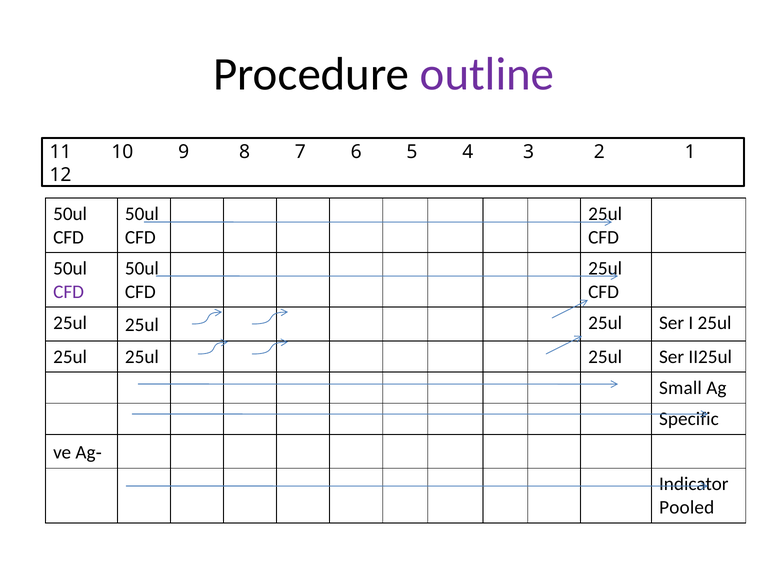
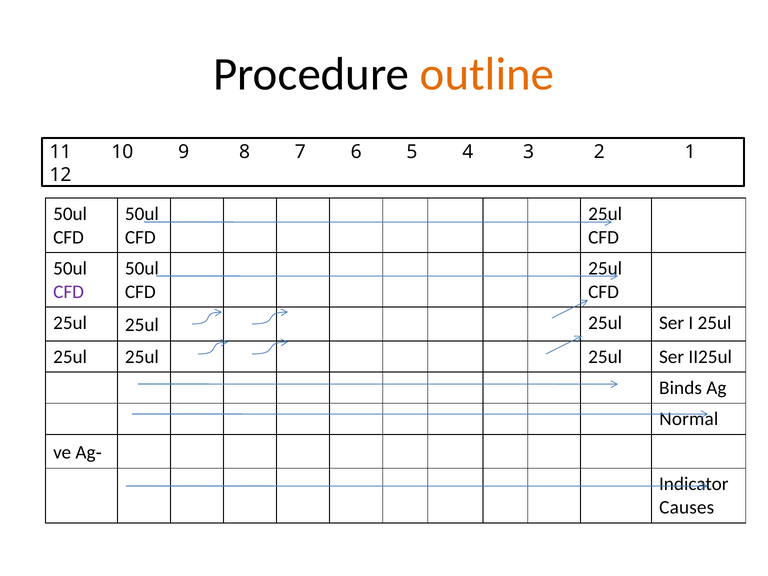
outline colour: purple -> orange
Small: Small -> Binds
Specific: Specific -> Normal
Pooled: Pooled -> Causes
